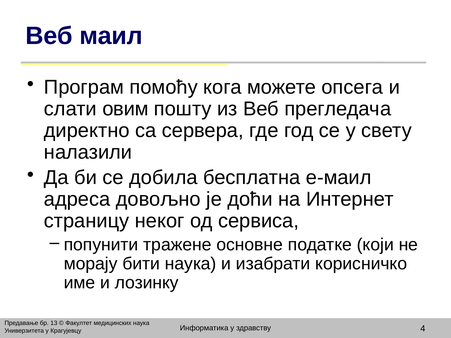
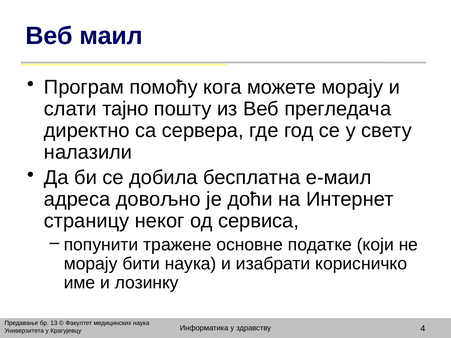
можете опсега: опсега -> морају
овим: овим -> тајно
